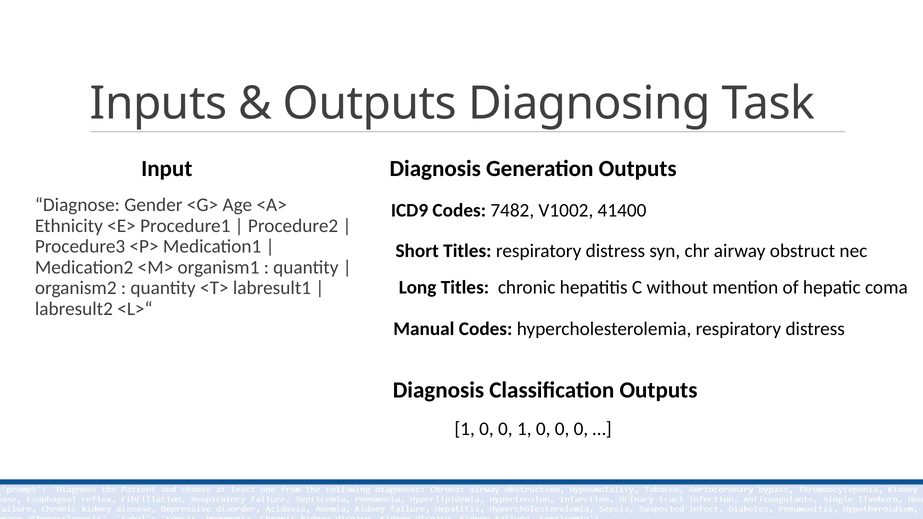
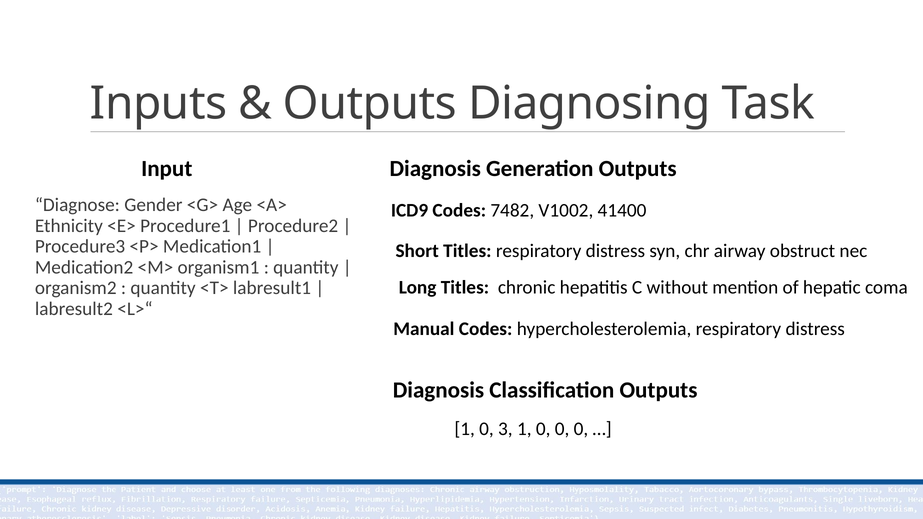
0 at (505, 429): 0 -> 3
